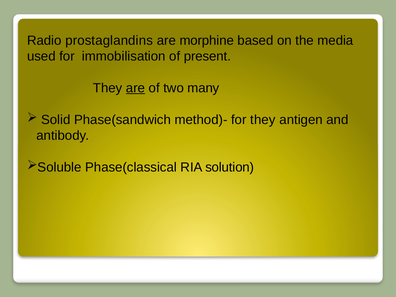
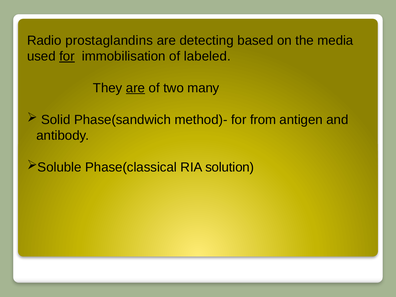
morphine: morphine -> detecting
for at (67, 56) underline: none -> present
present: present -> labeled
for they: they -> from
